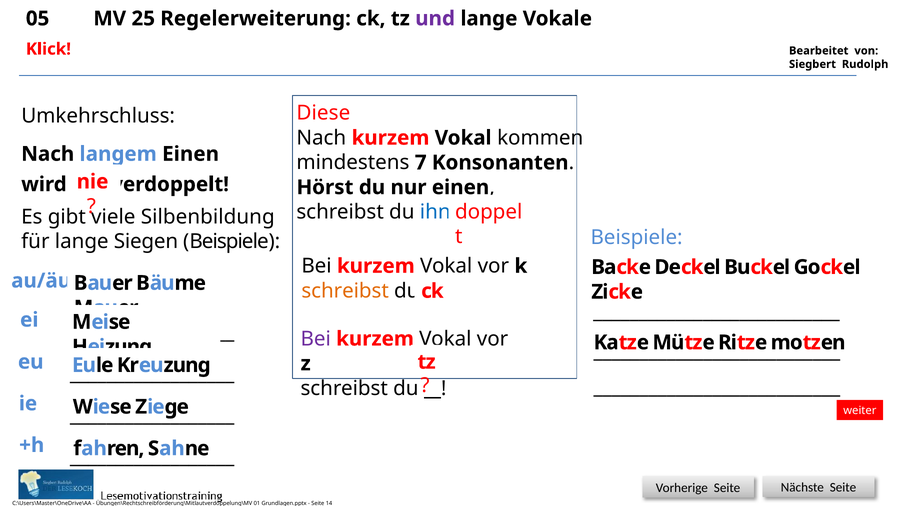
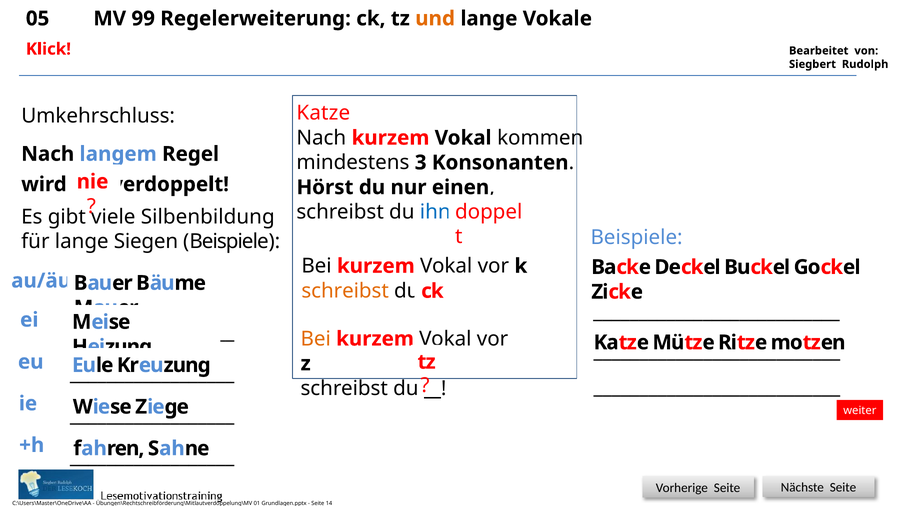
25: 25 -> 99
und colour: purple -> orange
Diese at (323, 113): Diese -> Katze
Einen at (191, 154): Einen -> Regel
mindestens 7: 7 -> 3
Bei at (316, 339) colour: purple -> orange
